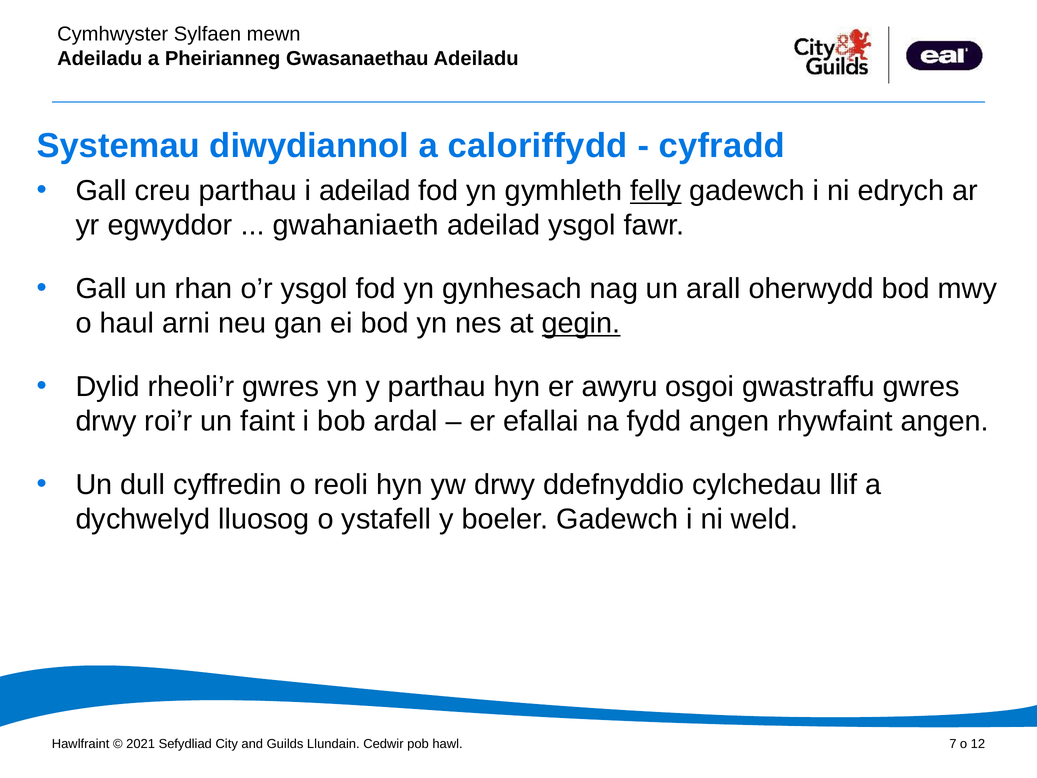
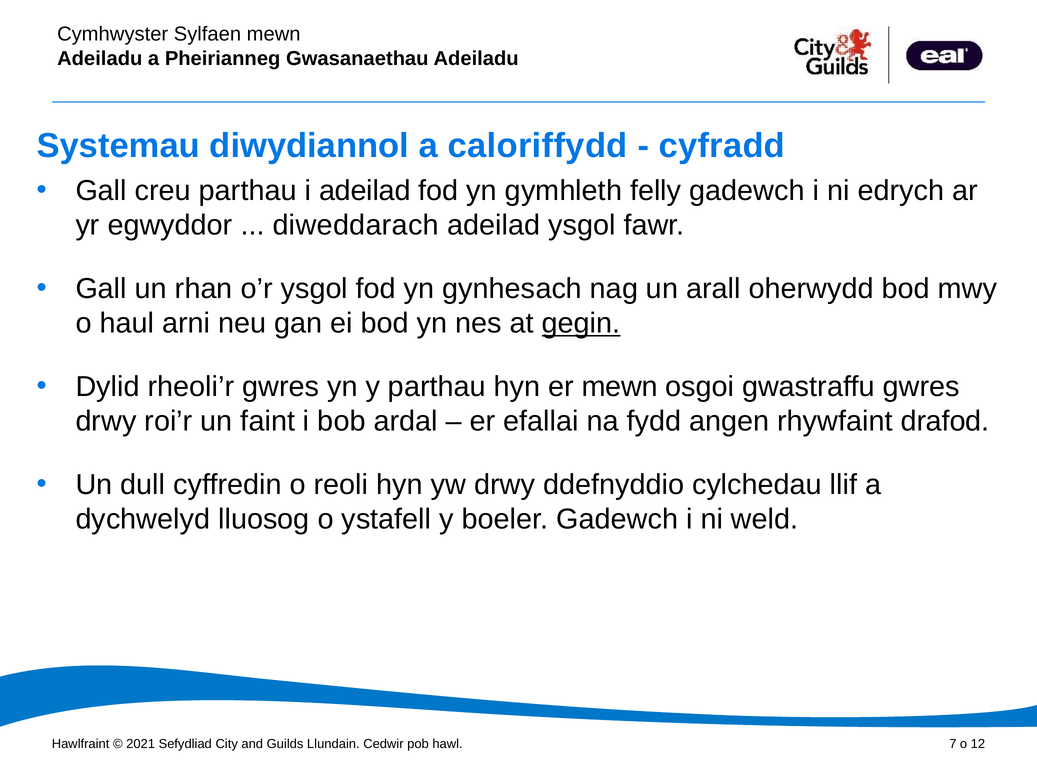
felly underline: present -> none
gwahaniaeth: gwahaniaeth -> diweddarach
er awyru: awyru -> mewn
rhywfaint angen: angen -> drafod
